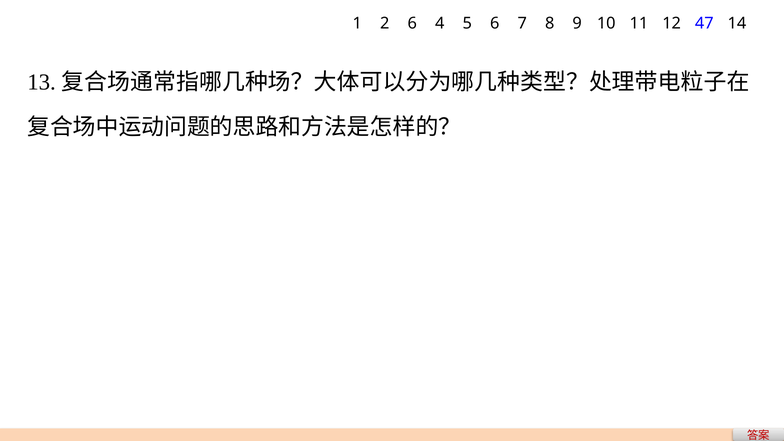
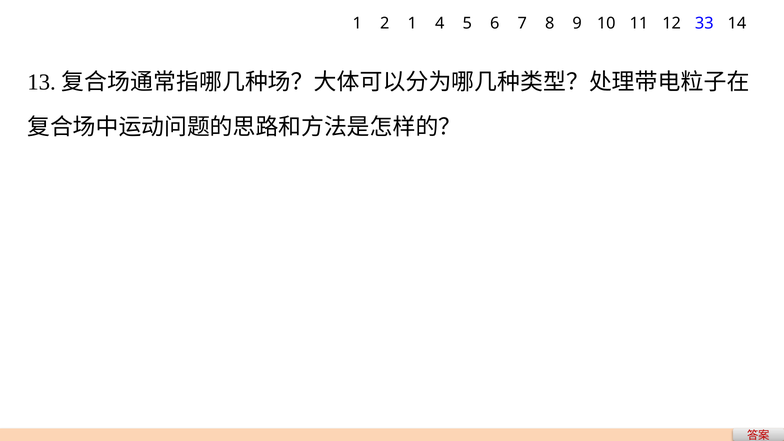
2 6: 6 -> 1
47: 47 -> 33
